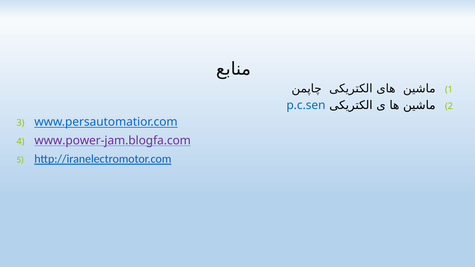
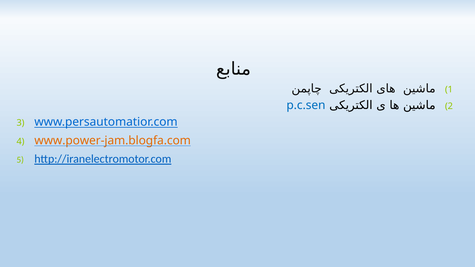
www.power-jam.blogfa.com colour: purple -> orange
